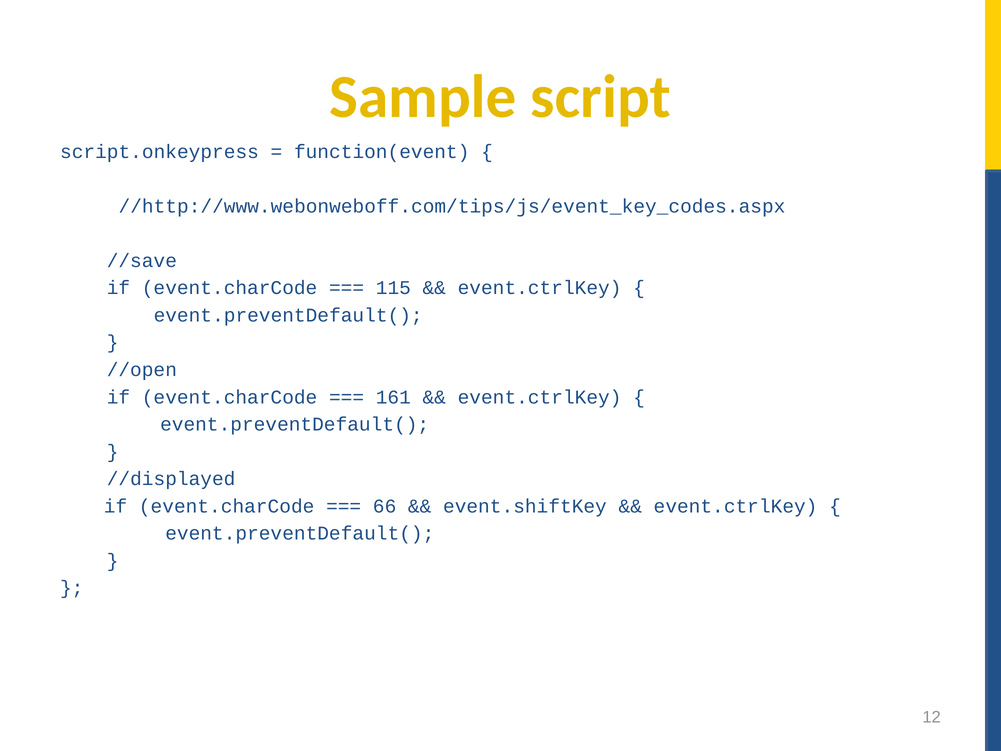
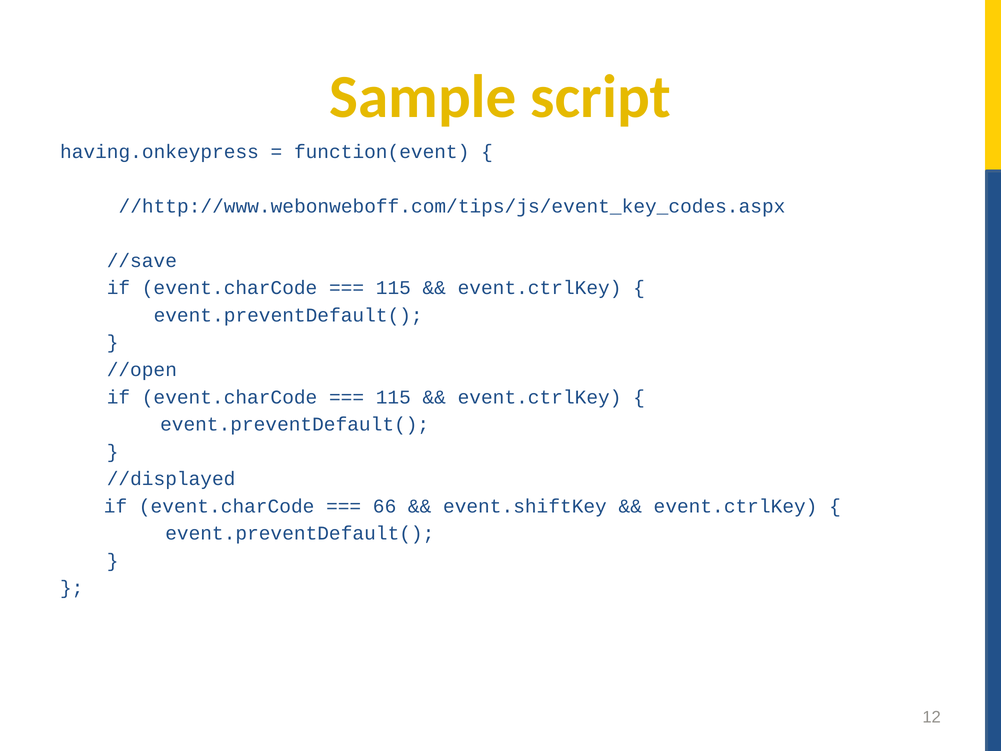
script.onkeypress: script.onkeypress -> having.onkeypress
161 at (393, 397): 161 -> 115
